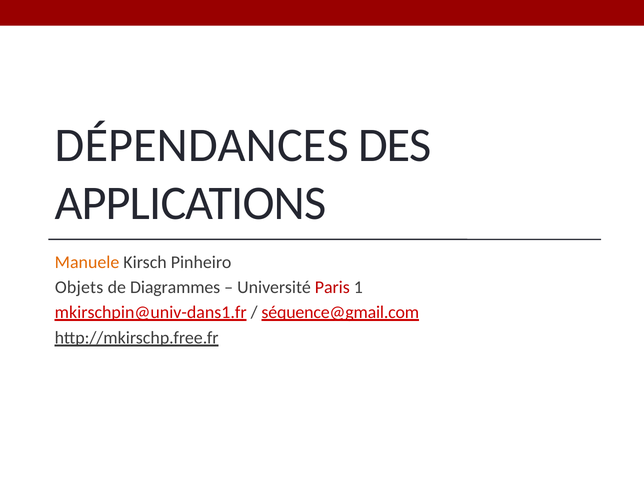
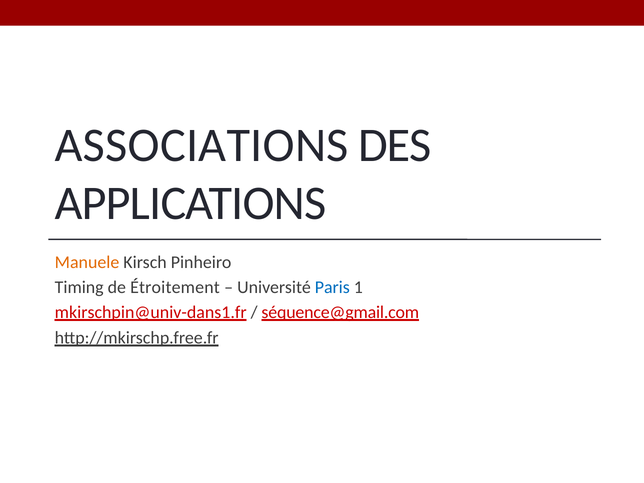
DÉPENDANCES: DÉPENDANCES -> ASSOCIATIONS
Objets: Objets -> Timing
Diagrammes: Diagrammes -> Étroitement
Paris colour: red -> blue
